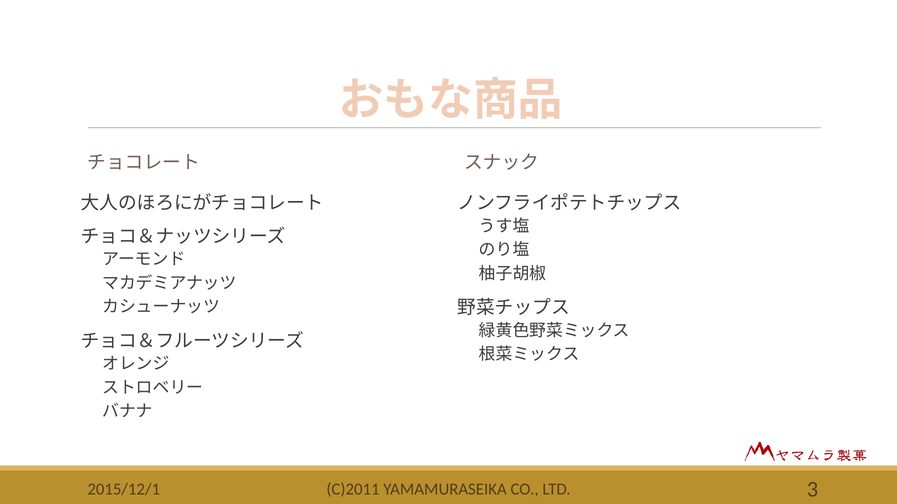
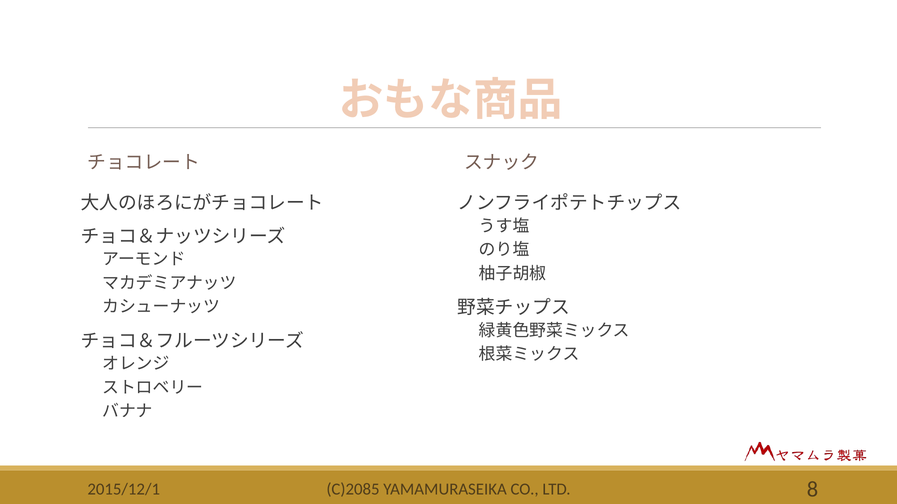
C)2011: C)2011 -> C)2085
3: 3 -> 8
